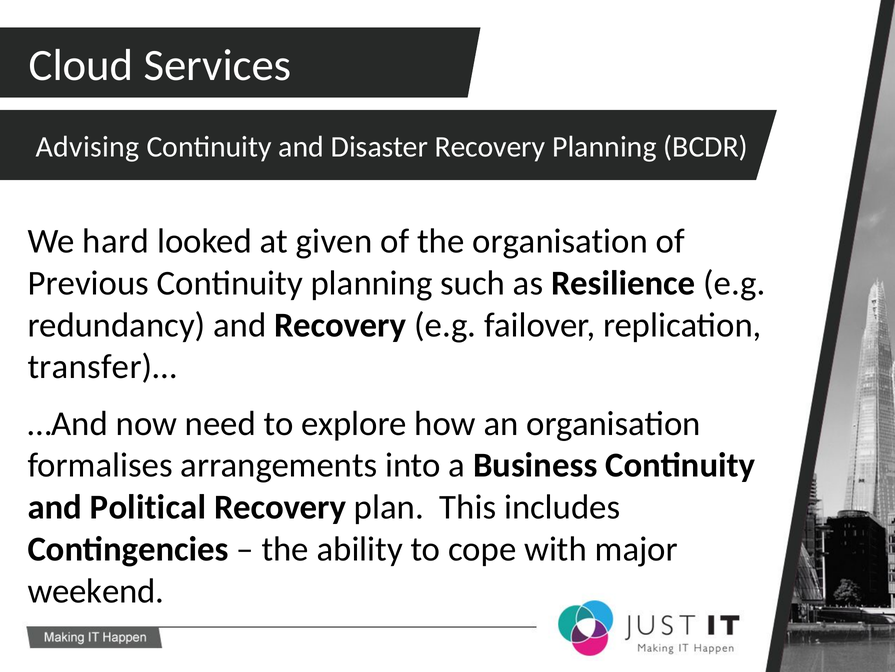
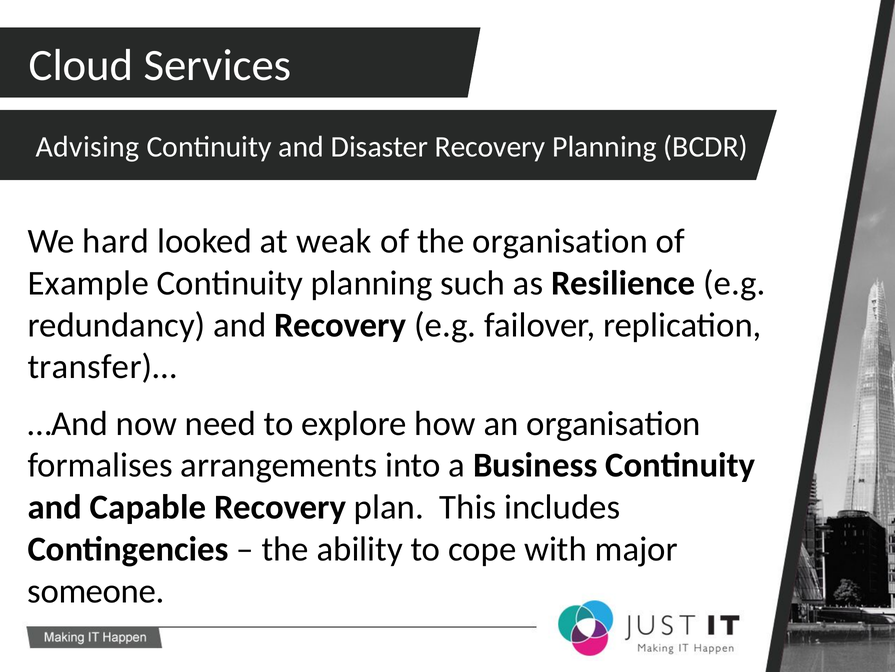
given: given -> weak
Previous: Previous -> Example
Political: Political -> Capable
weekend: weekend -> someone
